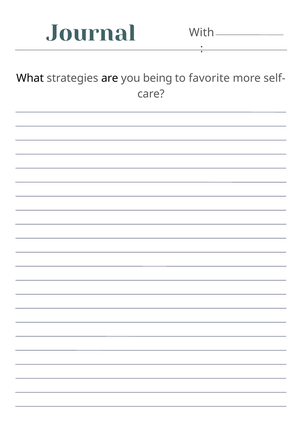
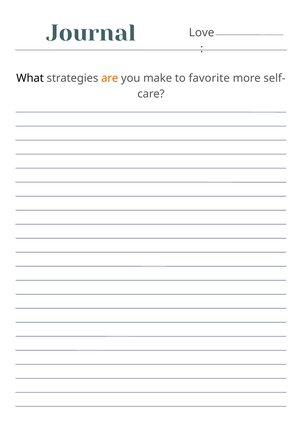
With: With -> Love
are colour: black -> orange
being: being -> make
